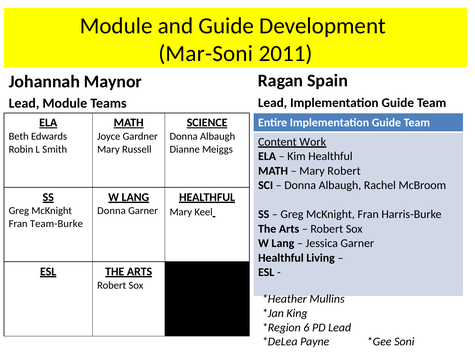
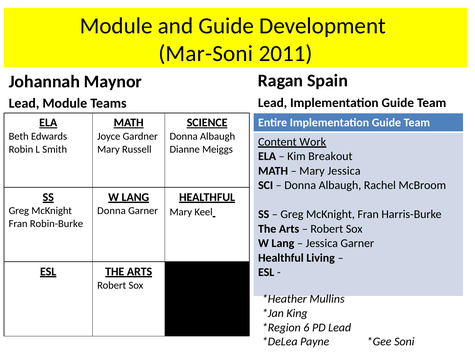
Kim Healthful: Healthful -> Breakout
Mary Robert: Robert -> Jessica
Team-Burke: Team-Burke -> Robin-Burke
